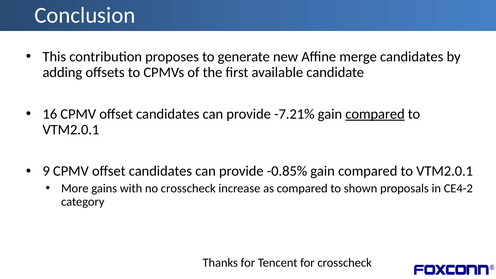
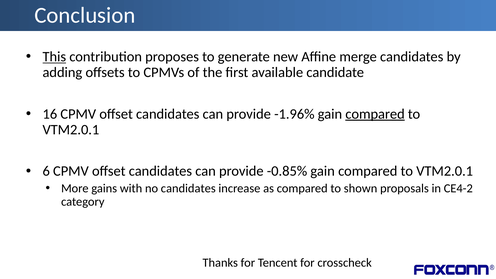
This underline: none -> present
-7.21%: -7.21% -> -1.96%
9 at (46, 171): 9 -> 6
no crosscheck: crosscheck -> candidates
